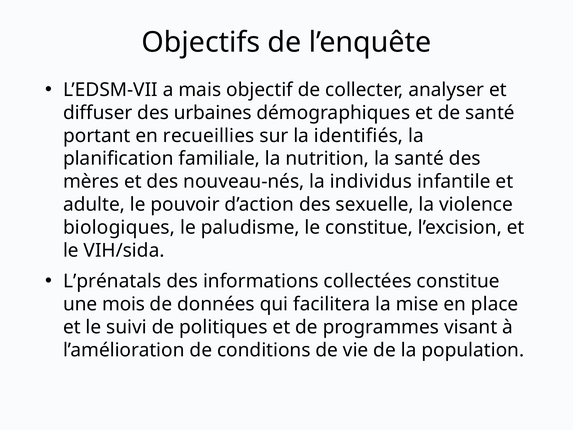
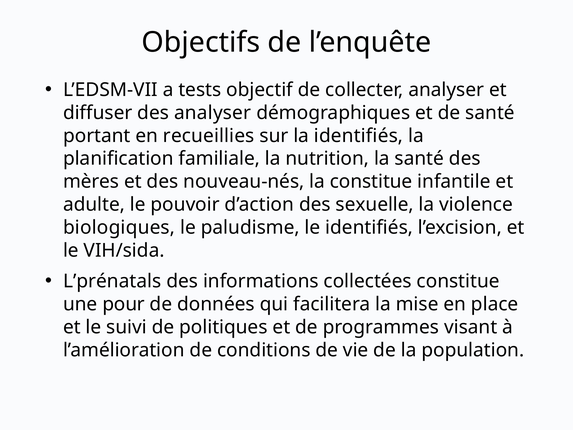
mais: mais -> tests
des urbaines: urbaines -> analyser
la individus: individus -> constitue
le constitue: constitue -> identifiés
mois: mois -> pour
